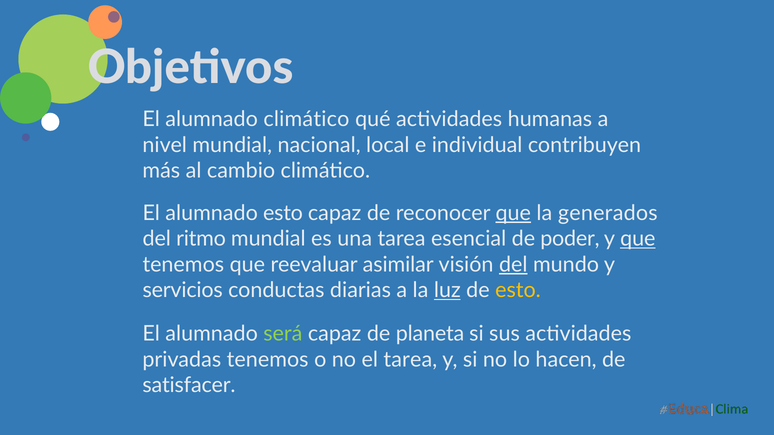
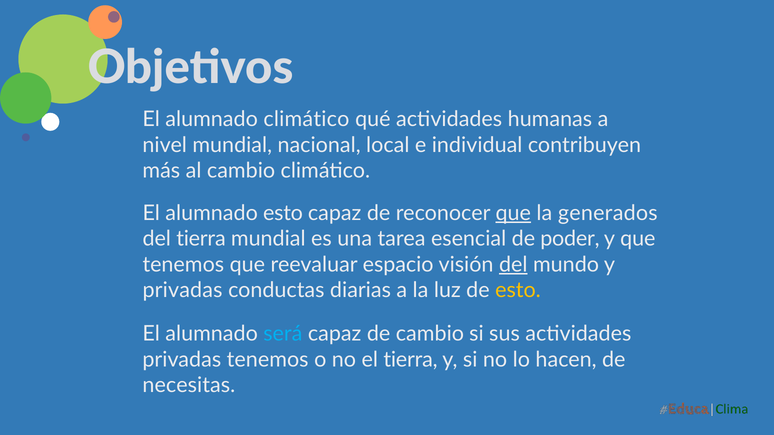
del ritmo: ritmo -> tierra
que at (638, 239) underline: present -> none
asimilar: asimilar -> espacio
servicios at (183, 291): servicios -> privadas
luz underline: present -> none
será colour: light green -> light blue
de planeta: planeta -> cambio
el tarea: tarea -> tierra
satisfacer: satisfacer -> necesitas
